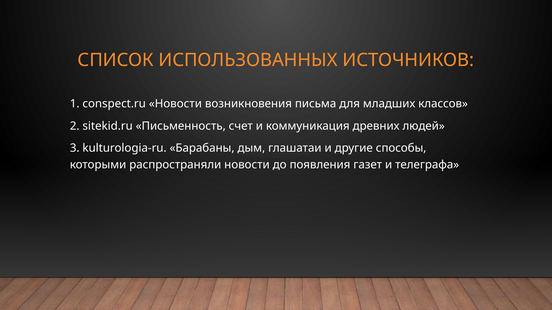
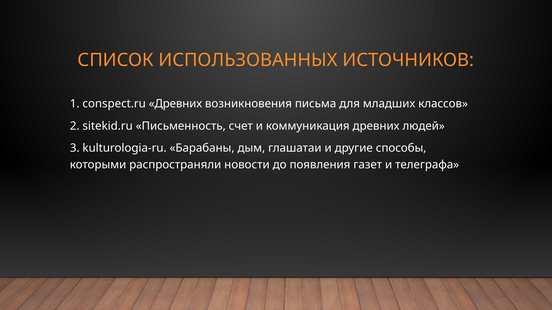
conspect.ru Новости: Новости -> Древних
